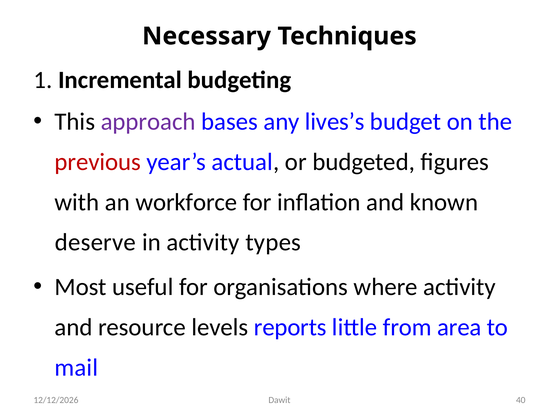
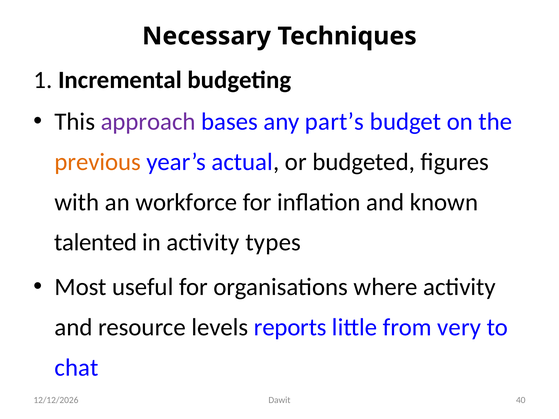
lives’s: lives’s -> part’s
previous colour: red -> orange
deserve: deserve -> talented
area: area -> very
mail: mail -> chat
